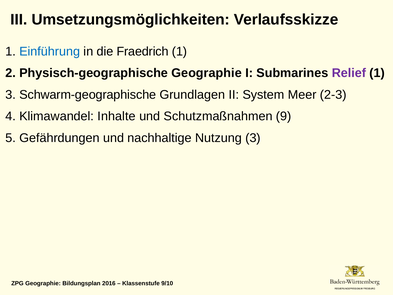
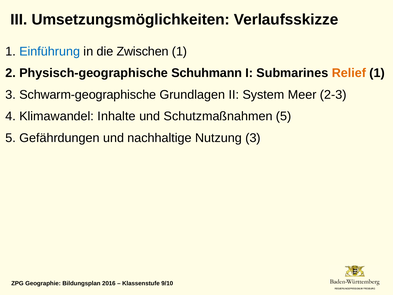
Fraedrich: Fraedrich -> Zwischen
Physisch-geographische Geographie: Geographie -> Schuhmann
Relief colour: purple -> orange
Schutzmaßnahmen 9: 9 -> 5
